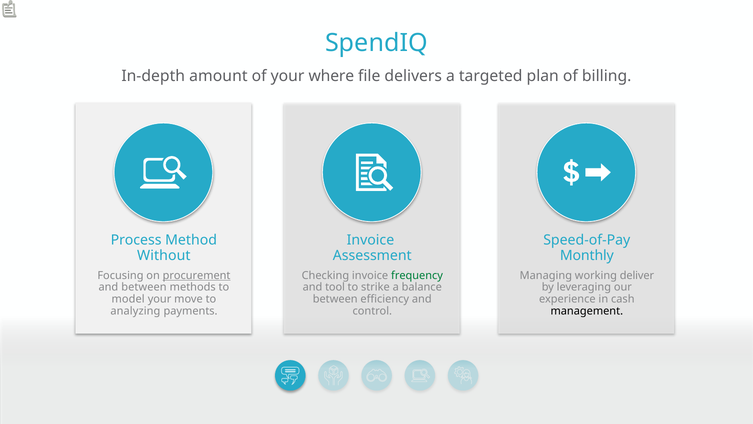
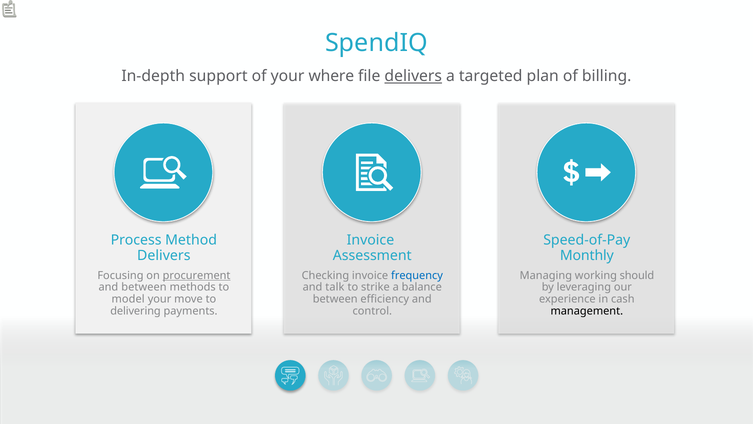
amount: amount -> support
delivers at (413, 76) underline: none -> present
Without at (164, 255): Without -> Delivers
frequency colour: green -> blue
deliver: deliver -> should
tool: tool -> talk
analyzing: analyzing -> delivering
